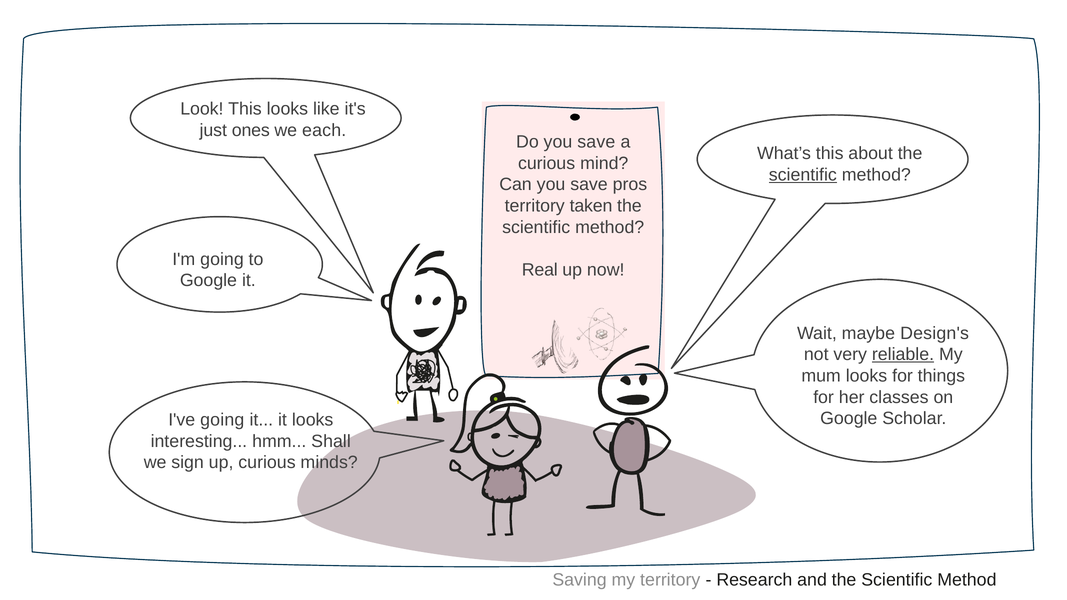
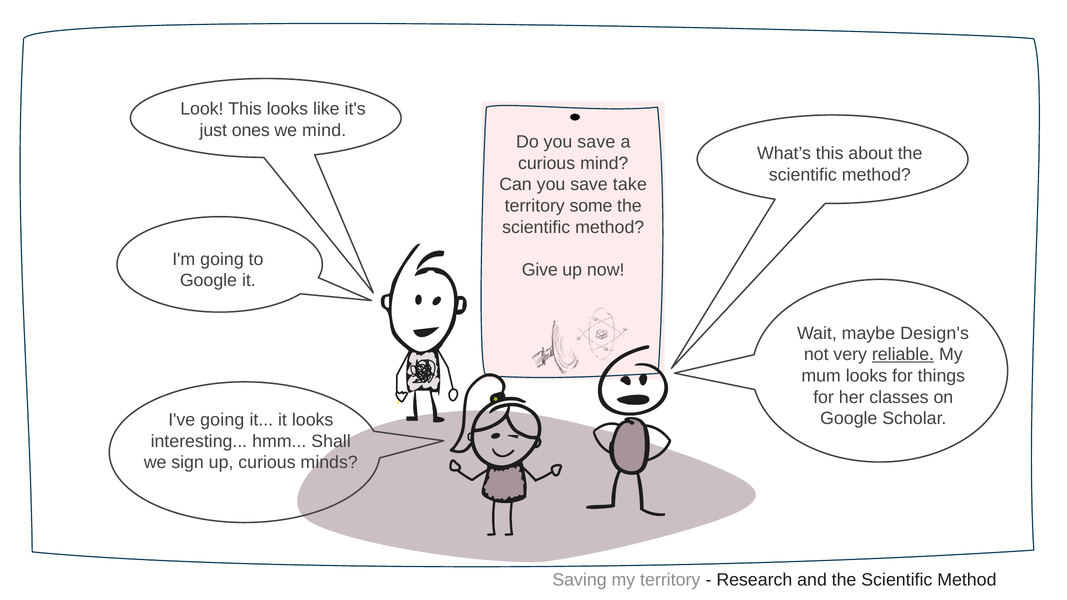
we each: each -> mind
scientific at (803, 175) underline: present -> none
pros: pros -> take
taken: taken -> some
Real: Real -> Give
